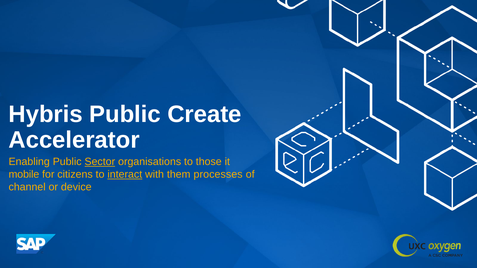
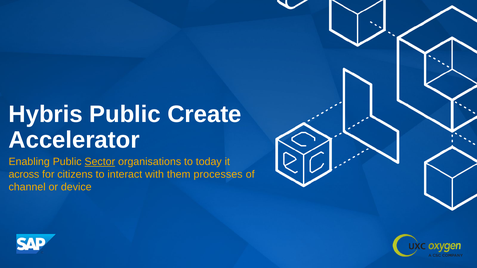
those: those -> today
mobile: mobile -> across
interact underline: present -> none
